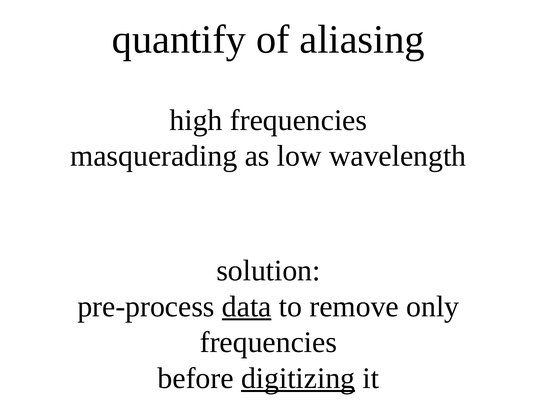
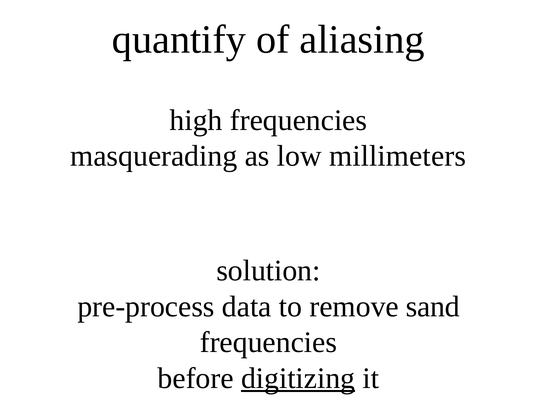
wavelength: wavelength -> millimeters
data underline: present -> none
only: only -> sand
